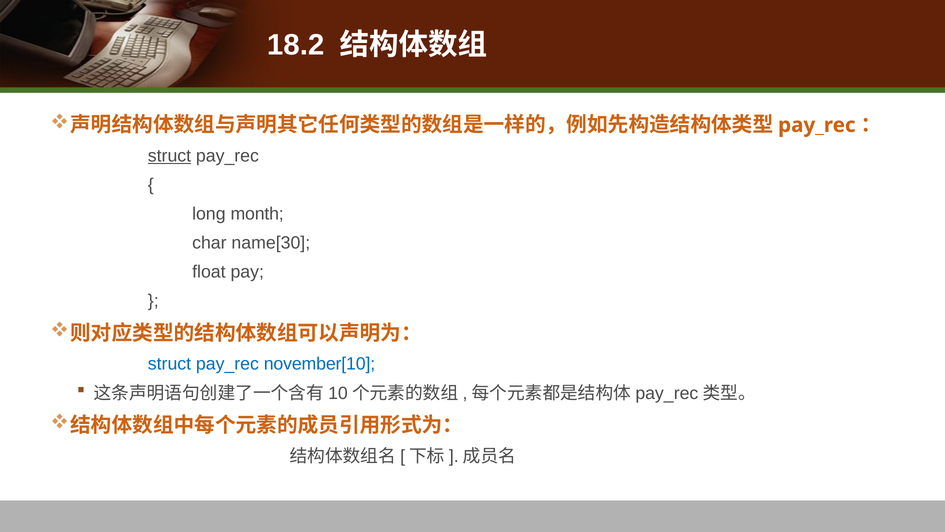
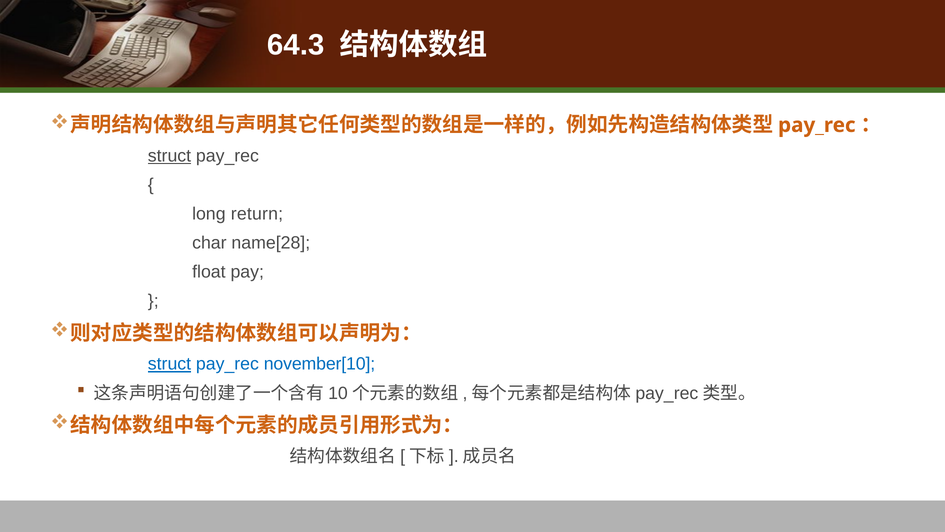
18.2: 18.2 -> 64.3
month: month -> return
name[30: name[30 -> name[28
struct at (169, 364) underline: none -> present
